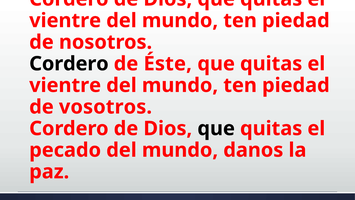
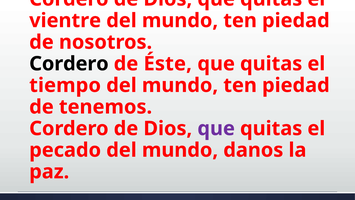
vientre at (65, 85): vientre -> tiempo
vosotros: vosotros -> tenemos
que at (216, 128) colour: black -> purple
